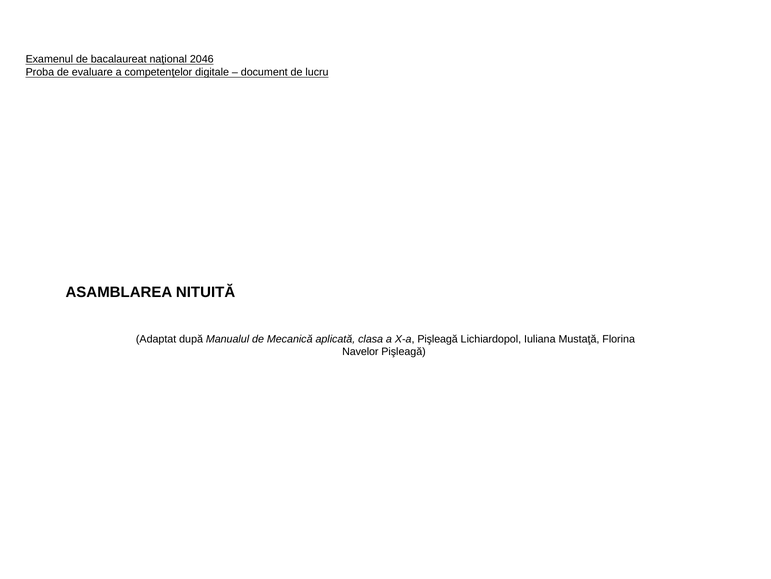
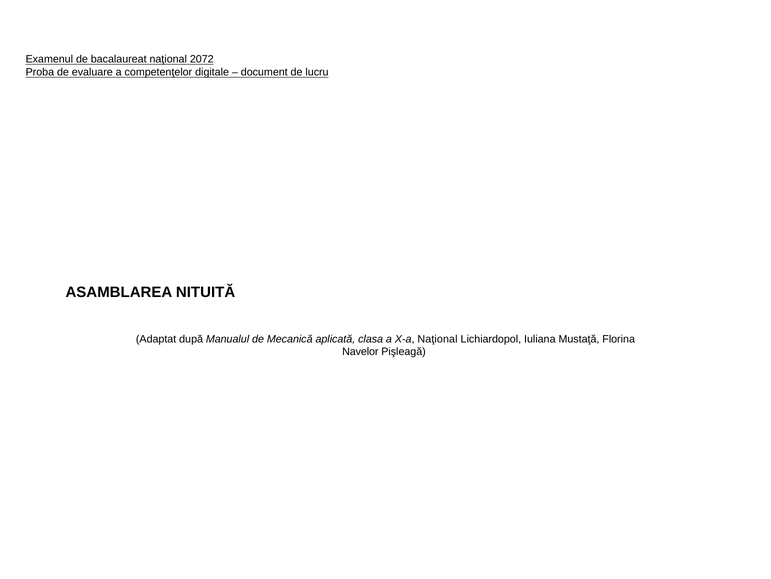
2046: 2046 -> 2072
X-a Pişleagă: Pişleagă -> Naţional
